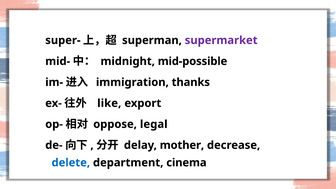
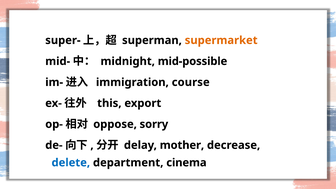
supermarket colour: purple -> orange
thanks: thanks -> course
like: like -> this
legal: legal -> sorry
